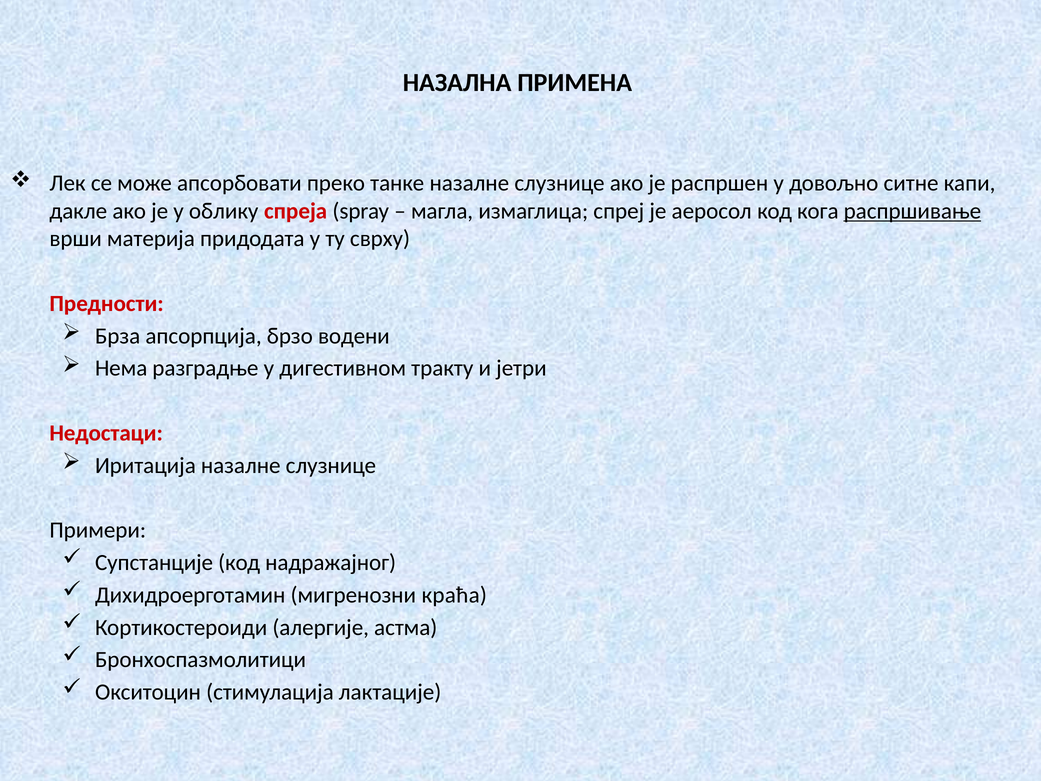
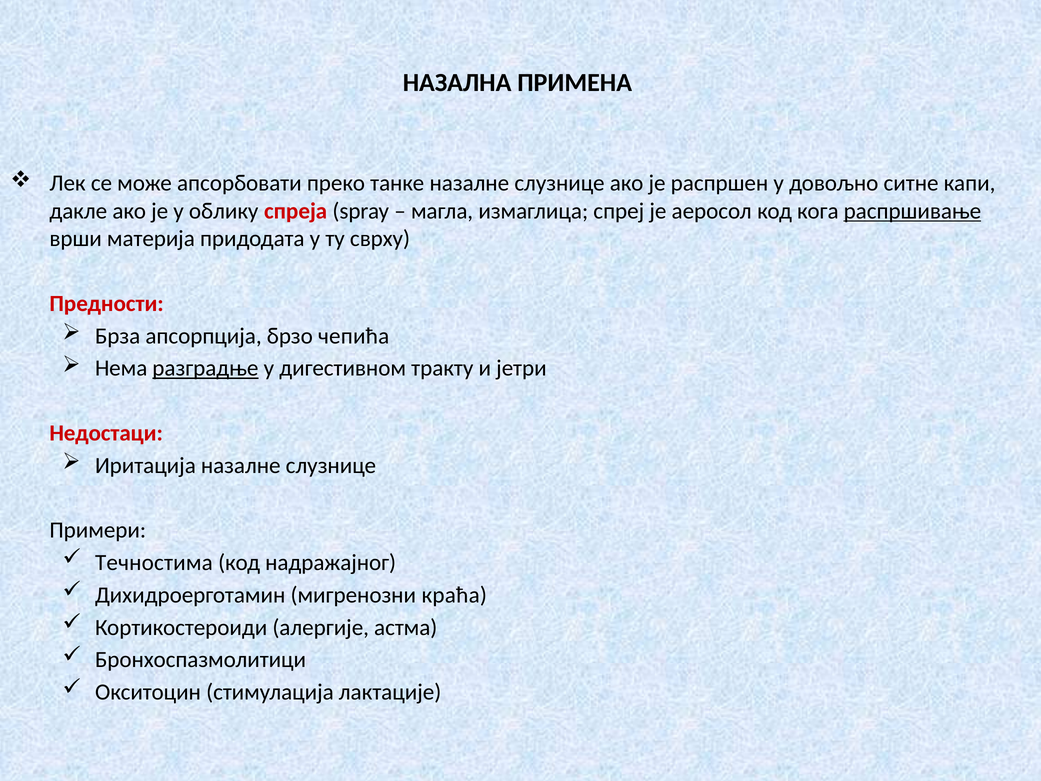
водени: водени -> чепића
разградње underline: none -> present
Супстанције: Супстанције -> Течностима
